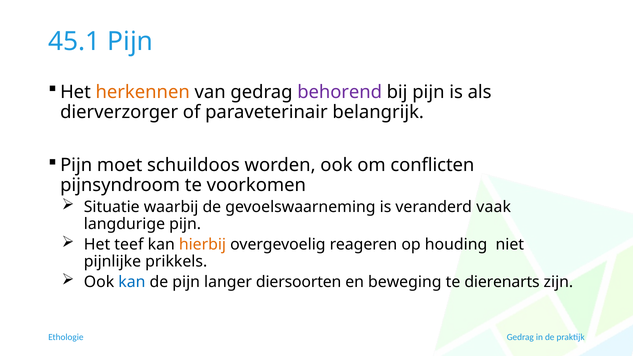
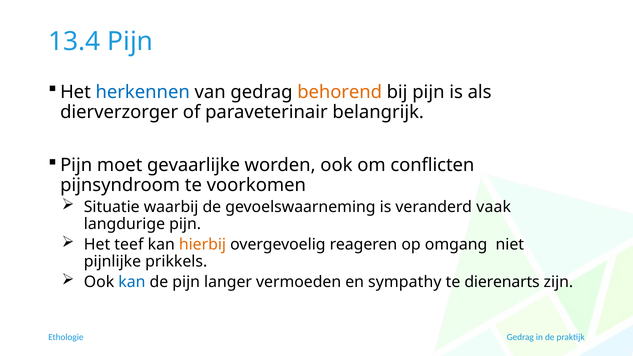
45.1: 45.1 -> 13.4
herkennen colour: orange -> blue
behorend colour: purple -> orange
schuildoos: schuildoos -> gevaarlijke
houding: houding -> omgang
diersoorten: diersoorten -> vermoeden
beweging: beweging -> sympathy
